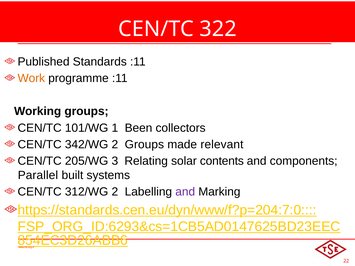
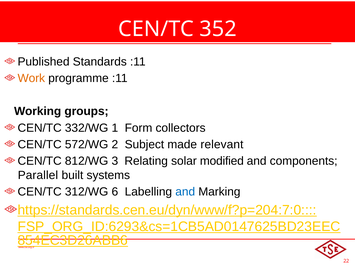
322: 322 -> 352
101/WG: 101/WG -> 332/WG
Been: Been -> Form
342/WG: 342/WG -> 572/WG
2 Groups: Groups -> Subject
205/WG: 205/WG -> 812/WG
contents: contents -> modified
312/WG 2: 2 -> 6
and at (185, 192) colour: purple -> blue
